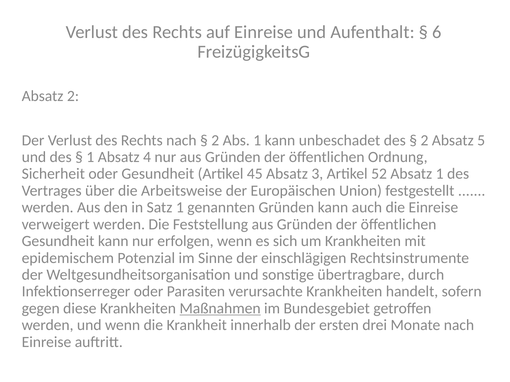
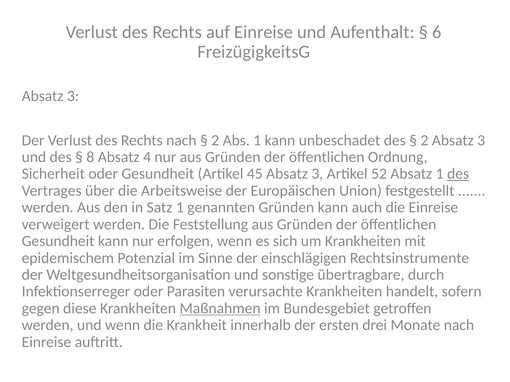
2 at (73, 96): 2 -> 3
2 Absatz 5: 5 -> 3
1 at (90, 157): 1 -> 8
des at (458, 174) underline: none -> present
